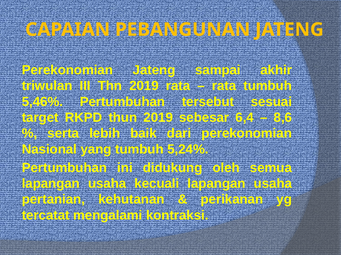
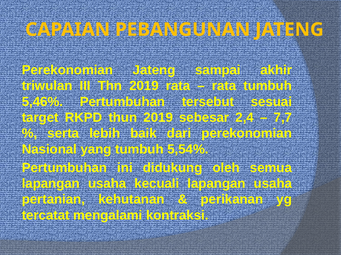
6,4: 6,4 -> 2,4
8,6: 8,6 -> 7,7
5,24%: 5,24% -> 5,54%
